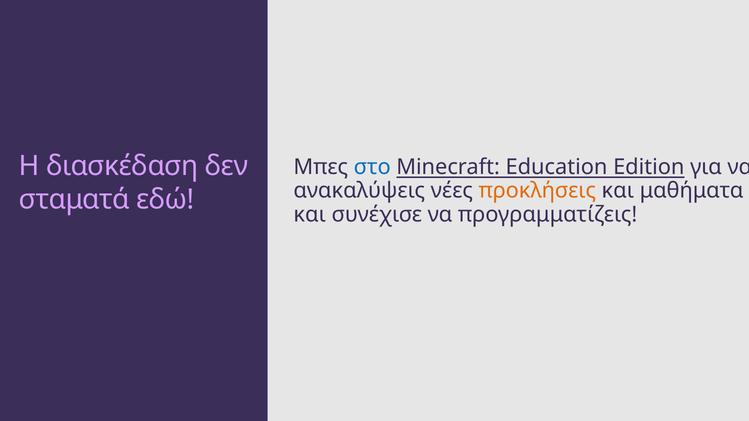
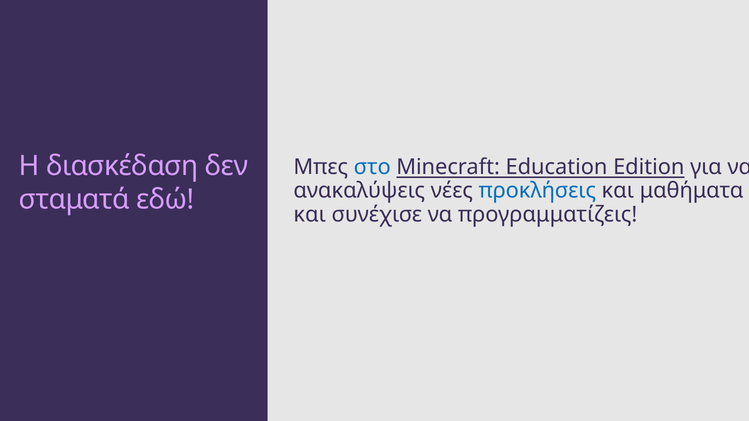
προκλήσεις colour: orange -> blue
